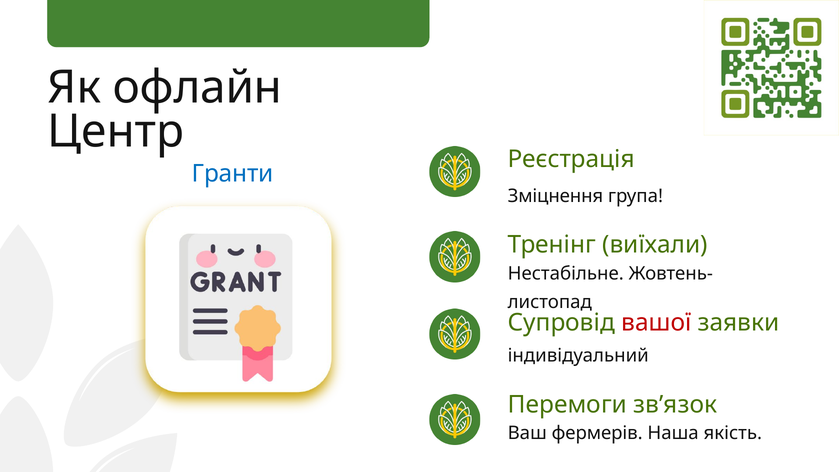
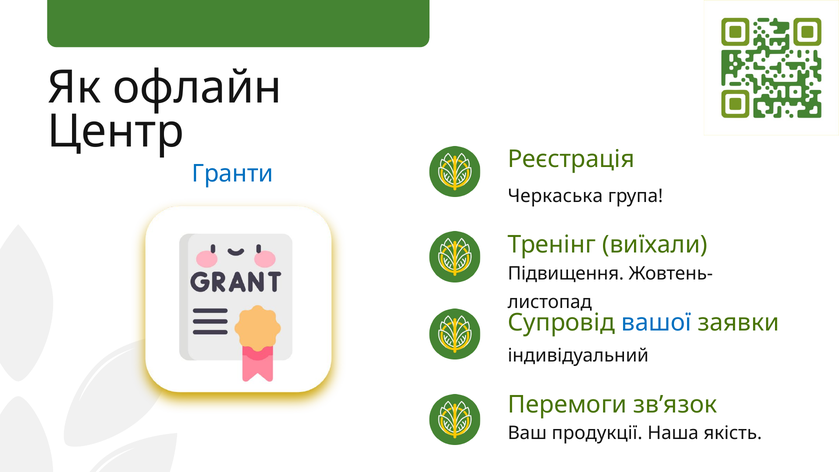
Зміцнення: Зміцнення -> Черкаська
Нестабільне: Нестабільне -> Підвищення
вашої colour: red -> blue
фермерів: фермерів -> продукції
